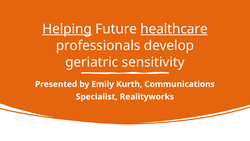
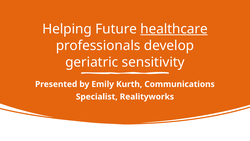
Helping underline: present -> none
